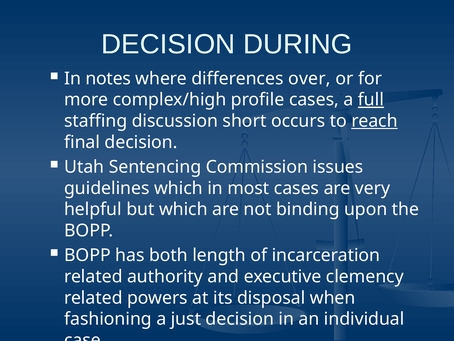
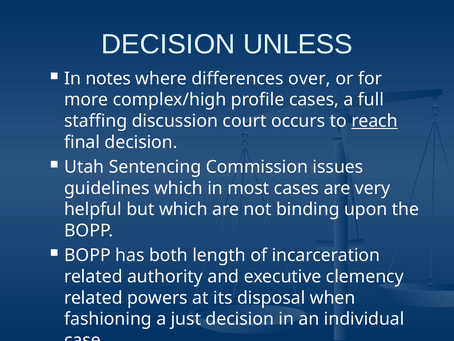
DURING: DURING -> UNLESS
full underline: present -> none
short: short -> court
